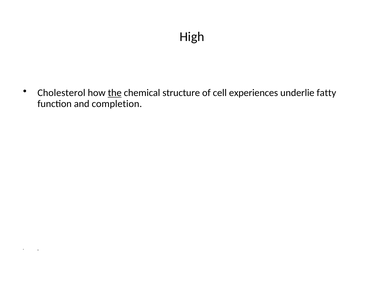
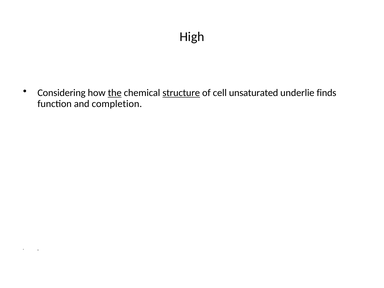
Cholesterol: Cholesterol -> Considering
structure underline: none -> present
experiences: experiences -> unsaturated
fatty: fatty -> finds
